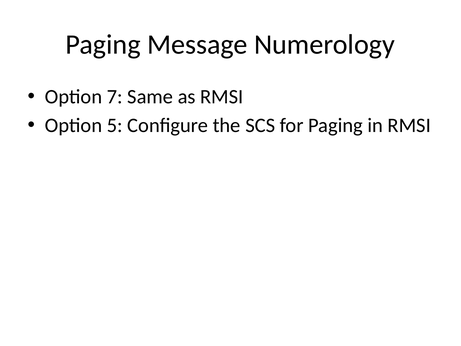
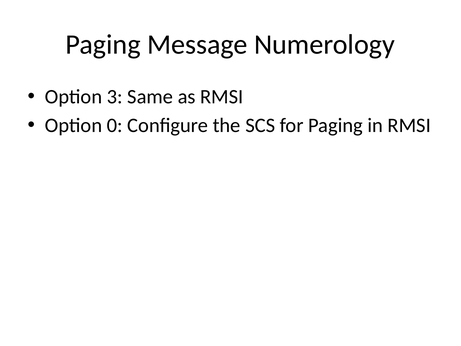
7: 7 -> 3
5: 5 -> 0
